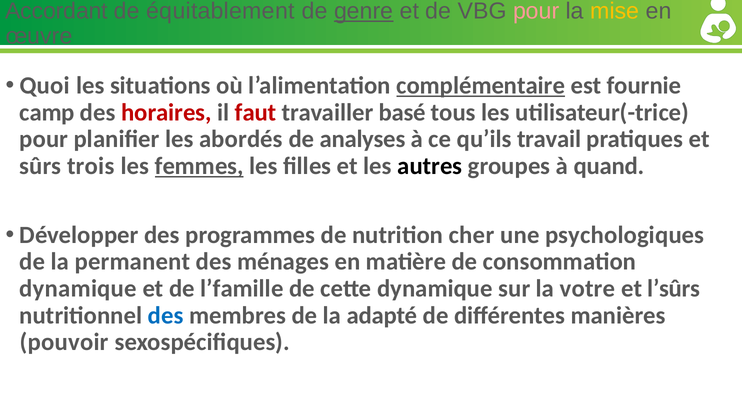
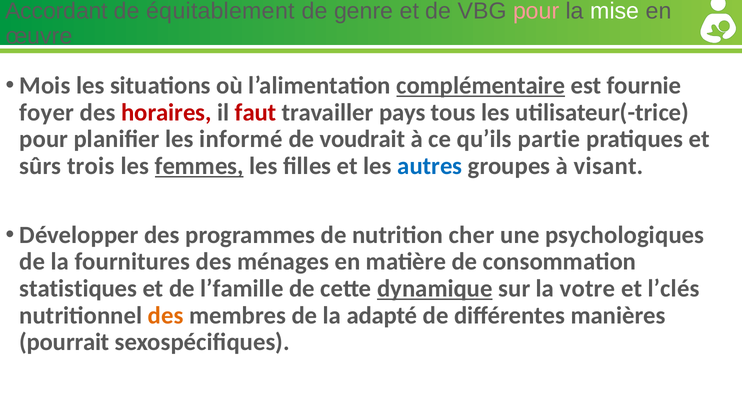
genre underline: present -> none
mise colour: yellow -> white
Quoi: Quoi -> Mois
camp: camp -> foyer
basé: basé -> pays
abordés: abordés -> informé
analyses: analyses -> voudrait
travail: travail -> partie
autres colour: black -> blue
quand: quand -> visant
permanent: permanent -> fournitures
dynamique at (78, 288): dynamique -> statistiques
dynamique at (435, 288) underline: none -> present
l’sûrs: l’sûrs -> l’clés
des at (166, 315) colour: blue -> orange
pouvoir: pouvoir -> pourrait
